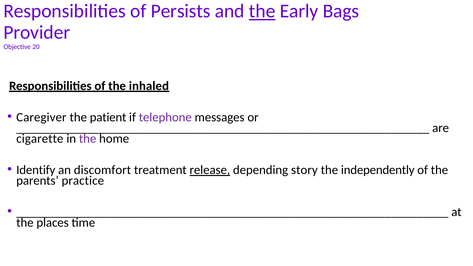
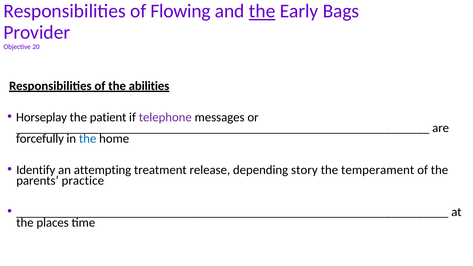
Persists: Persists -> Flowing
inhaled: inhaled -> abilities
Caregiver: Caregiver -> Horseplay
cigarette: cigarette -> forcefully
the at (88, 139) colour: purple -> blue
discomfort: discomfort -> attempting
release underline: present -> none
independently: independently -> temperament
